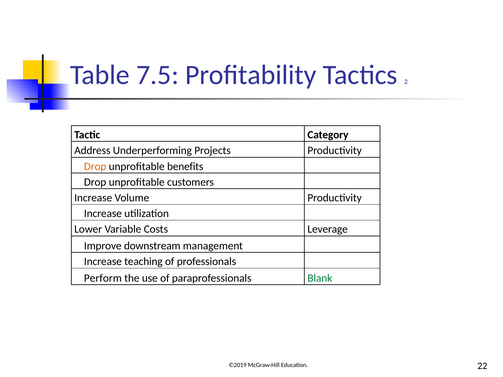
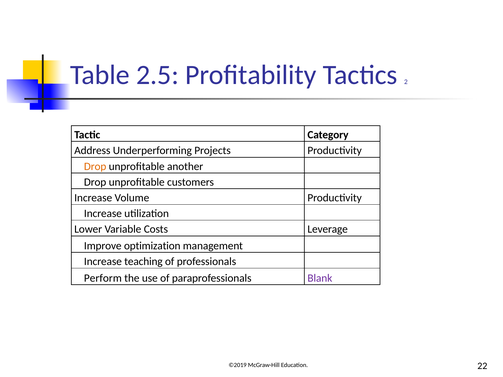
7.5: 7.5 -> 2.5
benefits: benefits -> another
downstream: downstream -> optimization
Blank at (320, 278) colour: green -> purple
